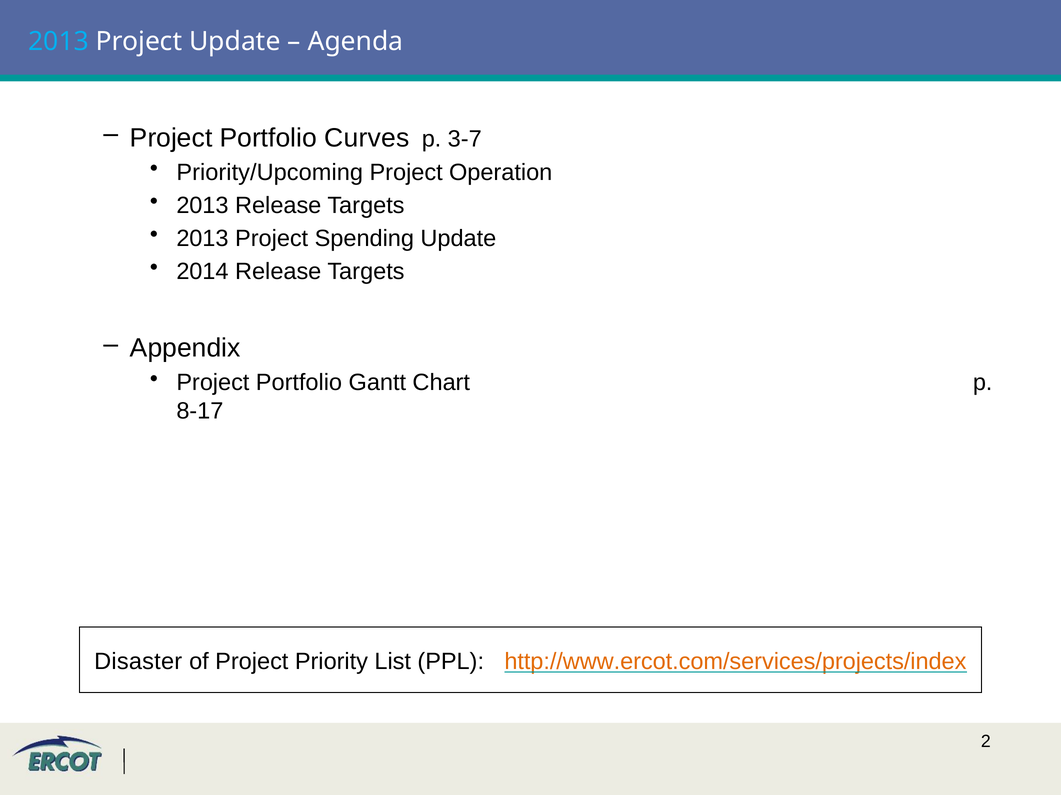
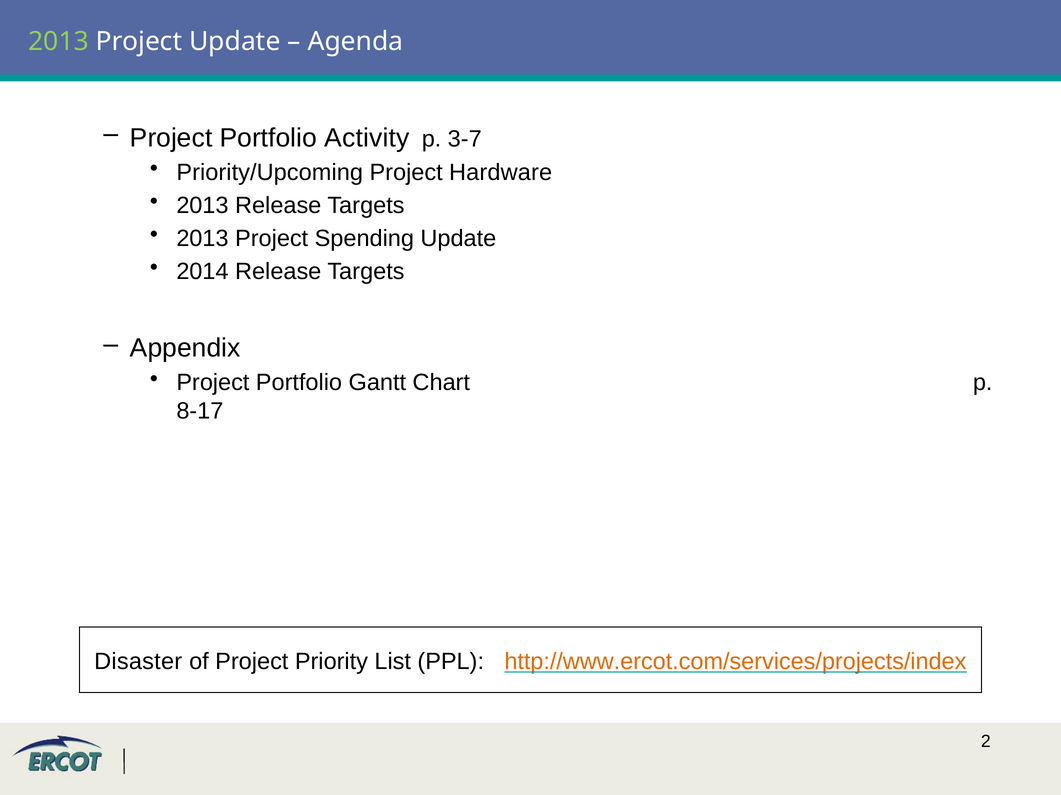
2013 at (59, 42) colour: light blue -> light green
Curves: Curves -> Activity
Operation: Operation -> Hardware
